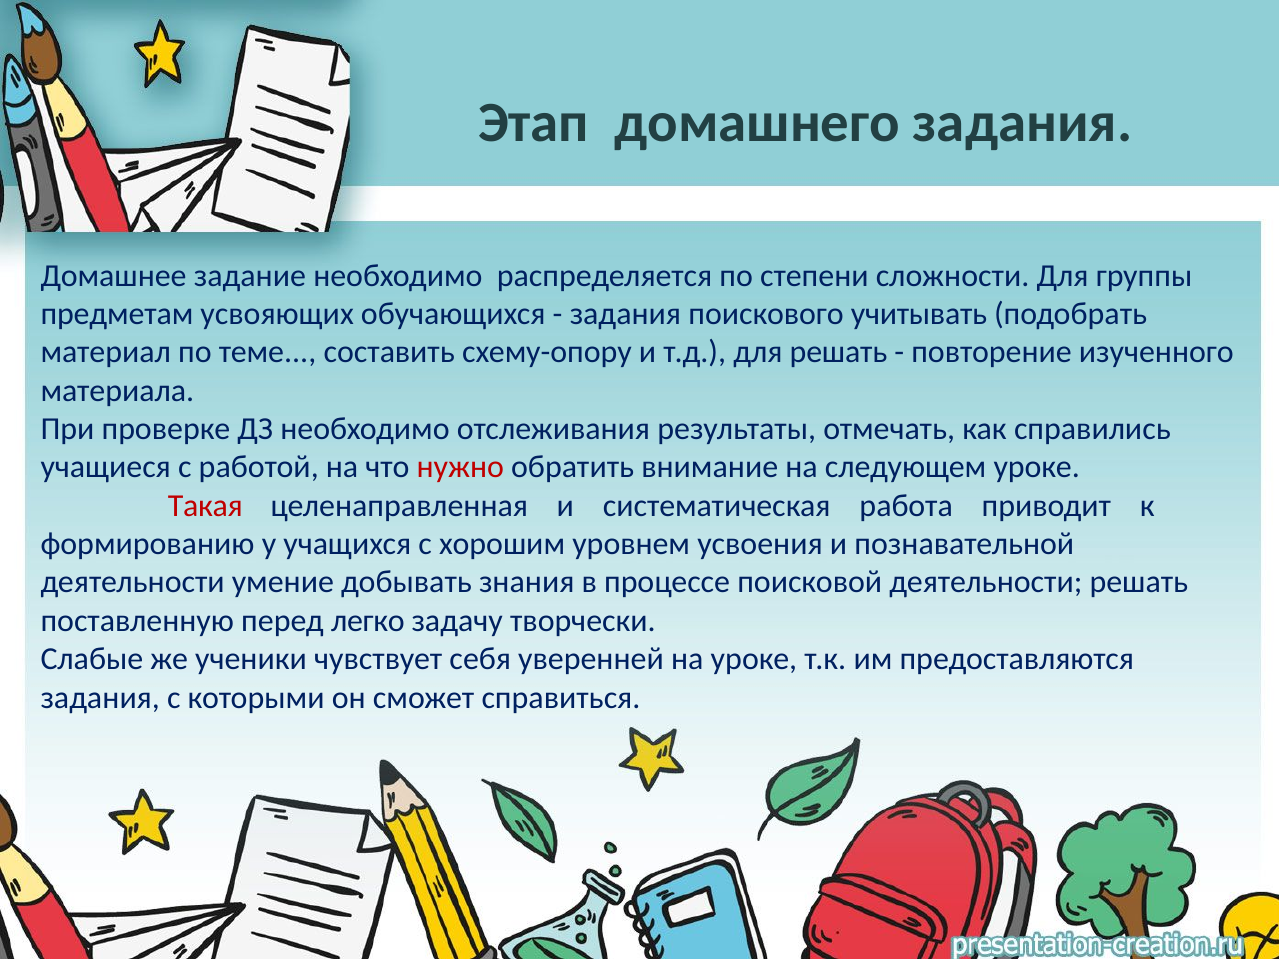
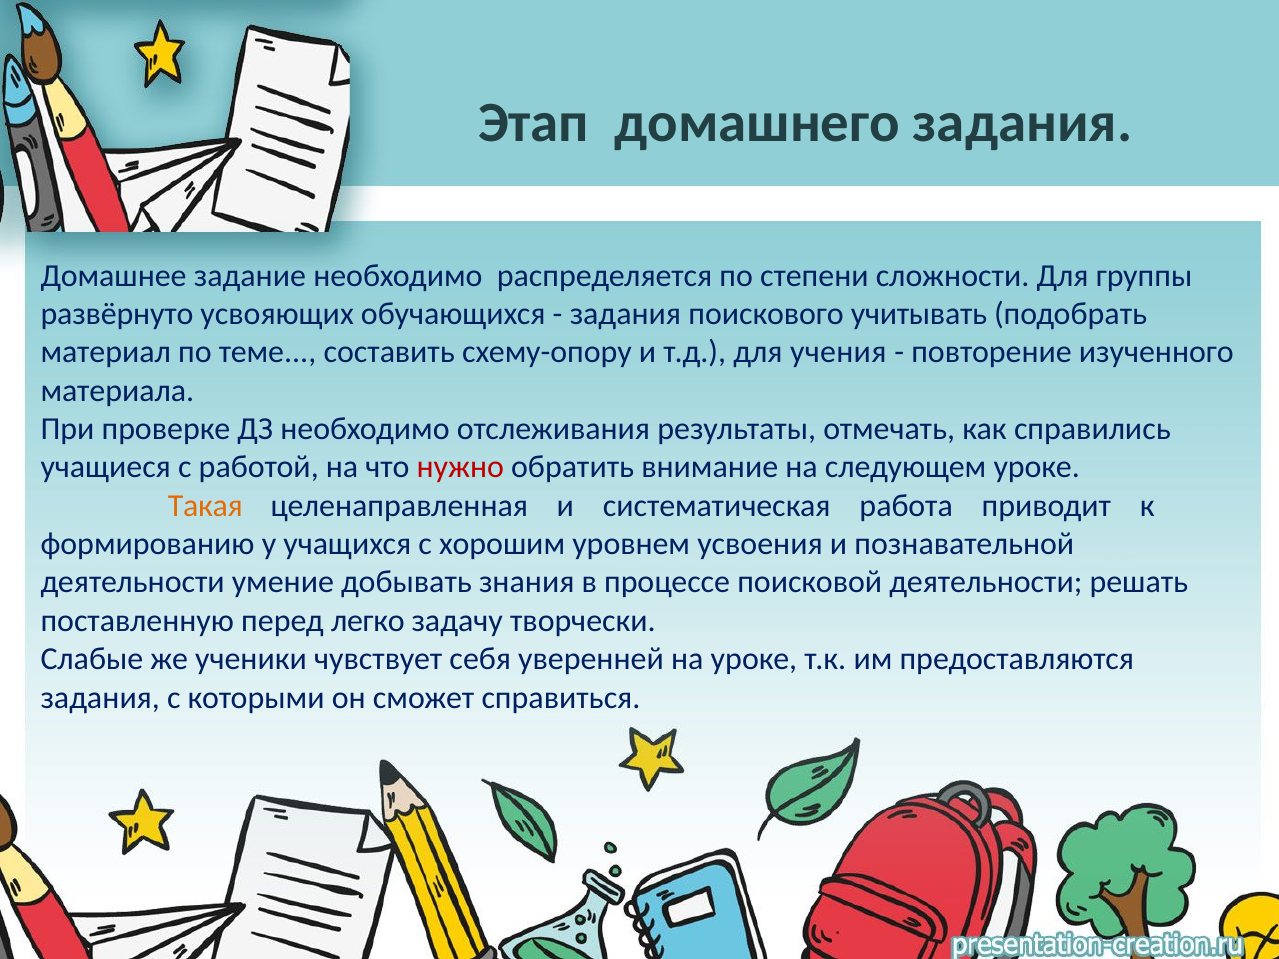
предметам: предметам -> развёрнуто
для решать: решать -> учения
Такая colour: red -> orange
